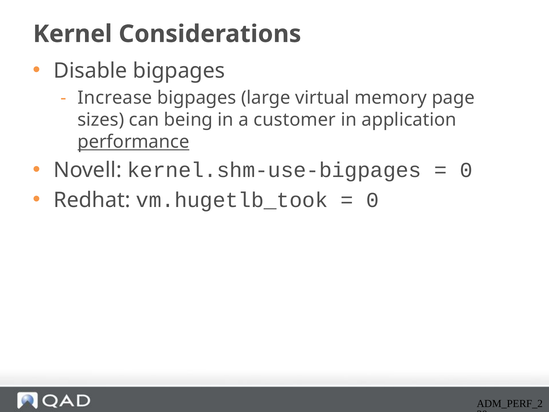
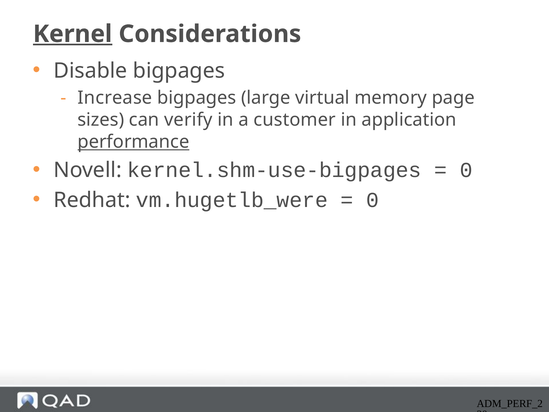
Kernel underline: none -> present
being: being -> verify
vm.hugetlb_took: vm.hugetlb_took -> vm.hugetlb_were
